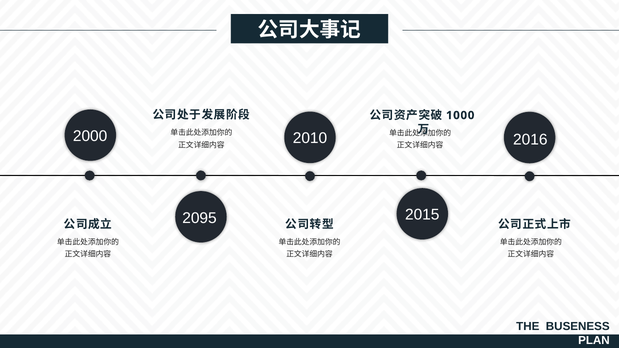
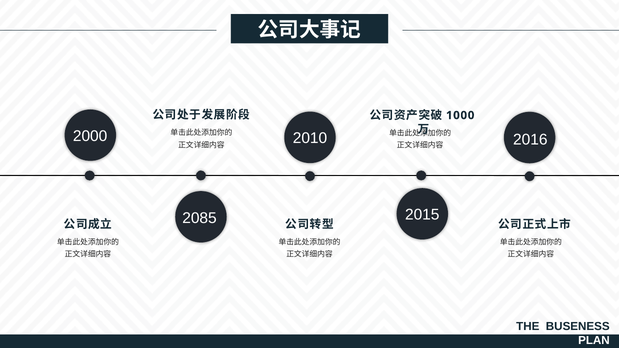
2095: 2095 -> 2085
